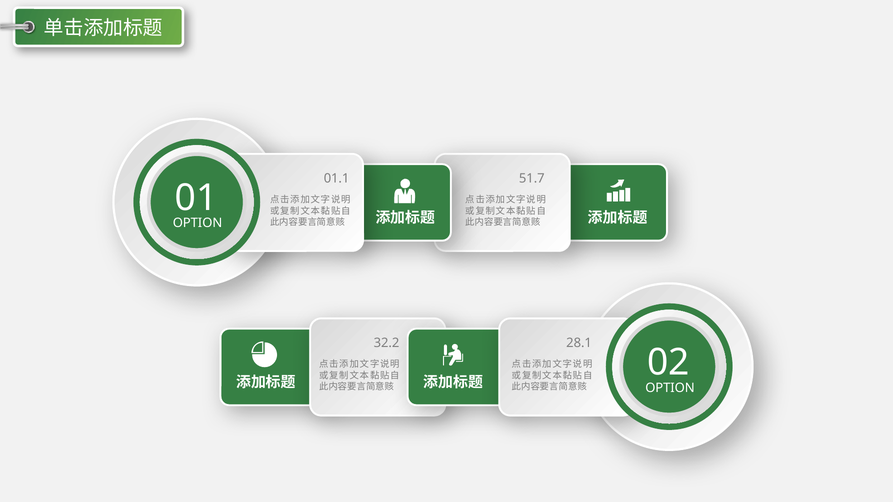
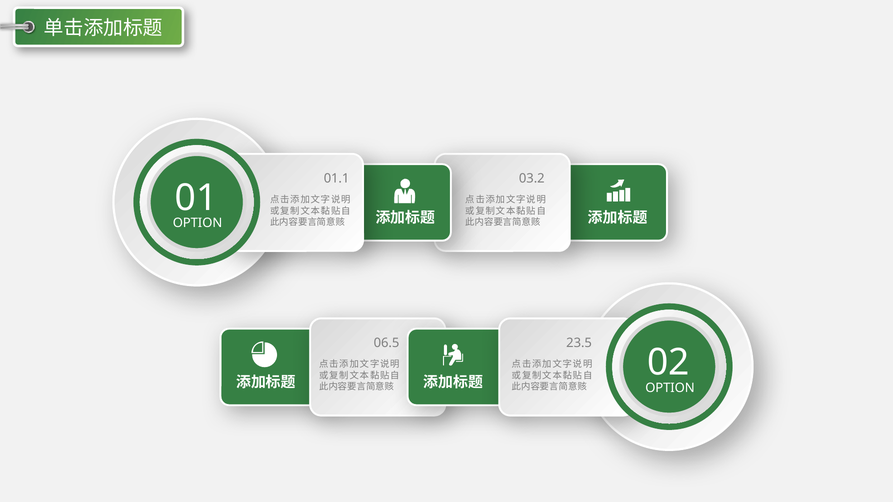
51.7: 51.7 -> 03.2
32.2: 32.2 -> 06.5
28.1: 28.1 -> 23.5
